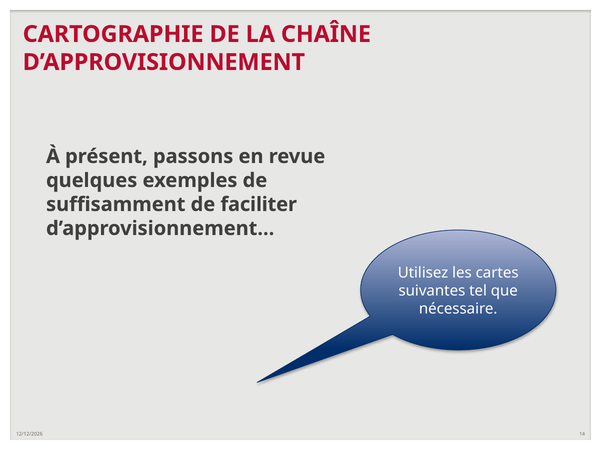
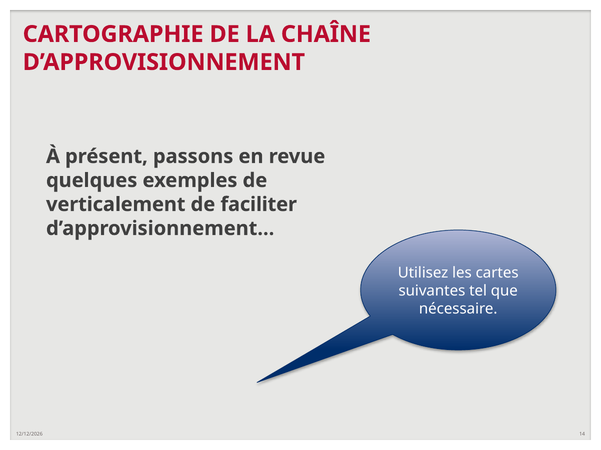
suffisamment: suffisamment -> verticalement
